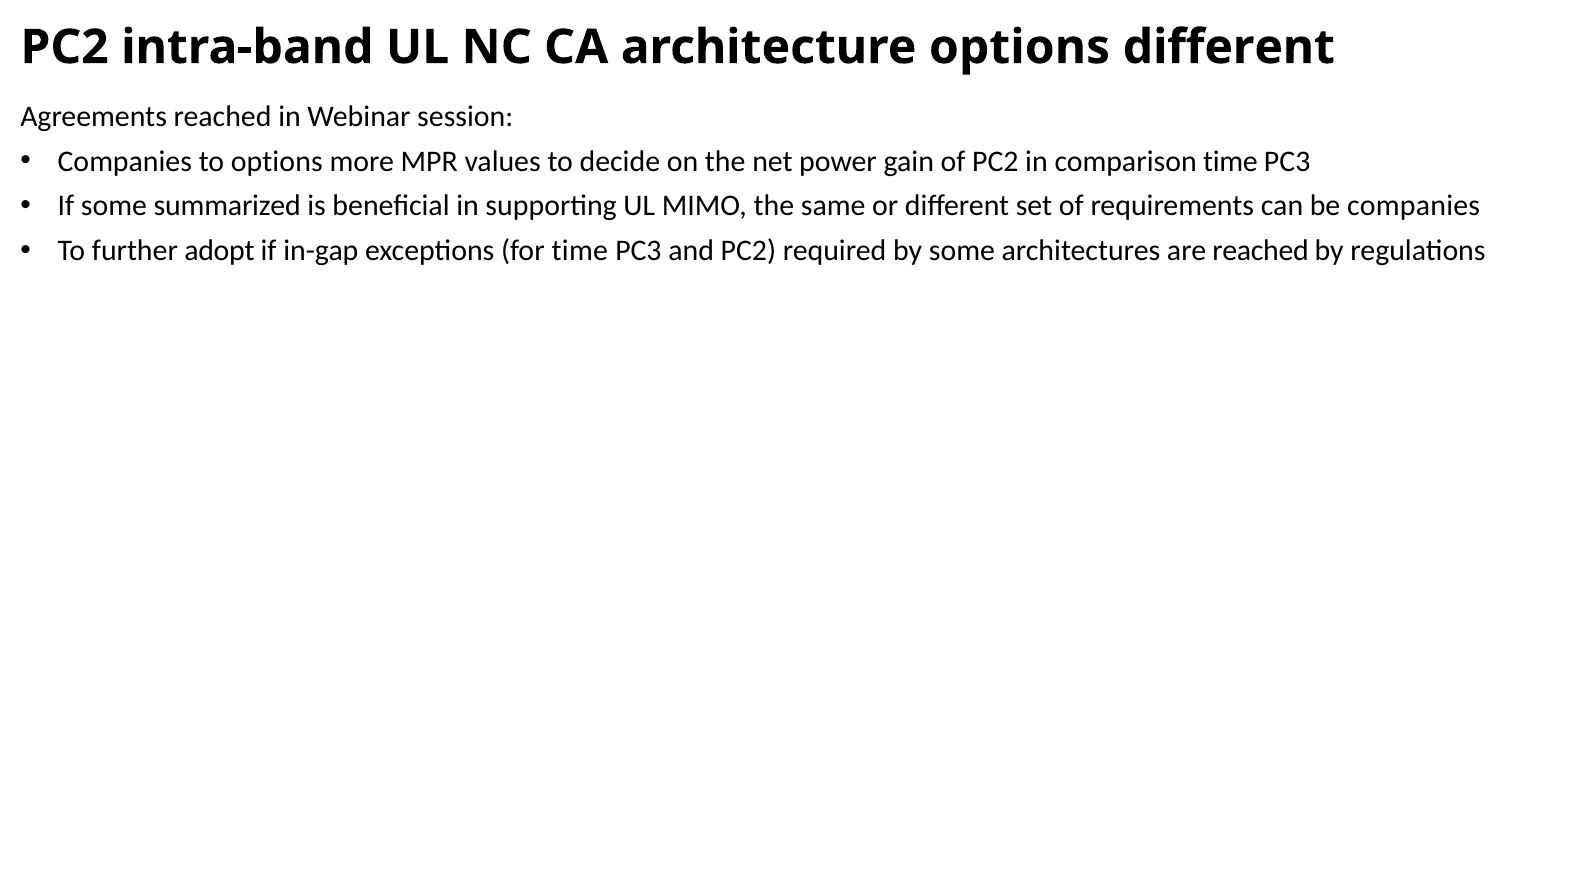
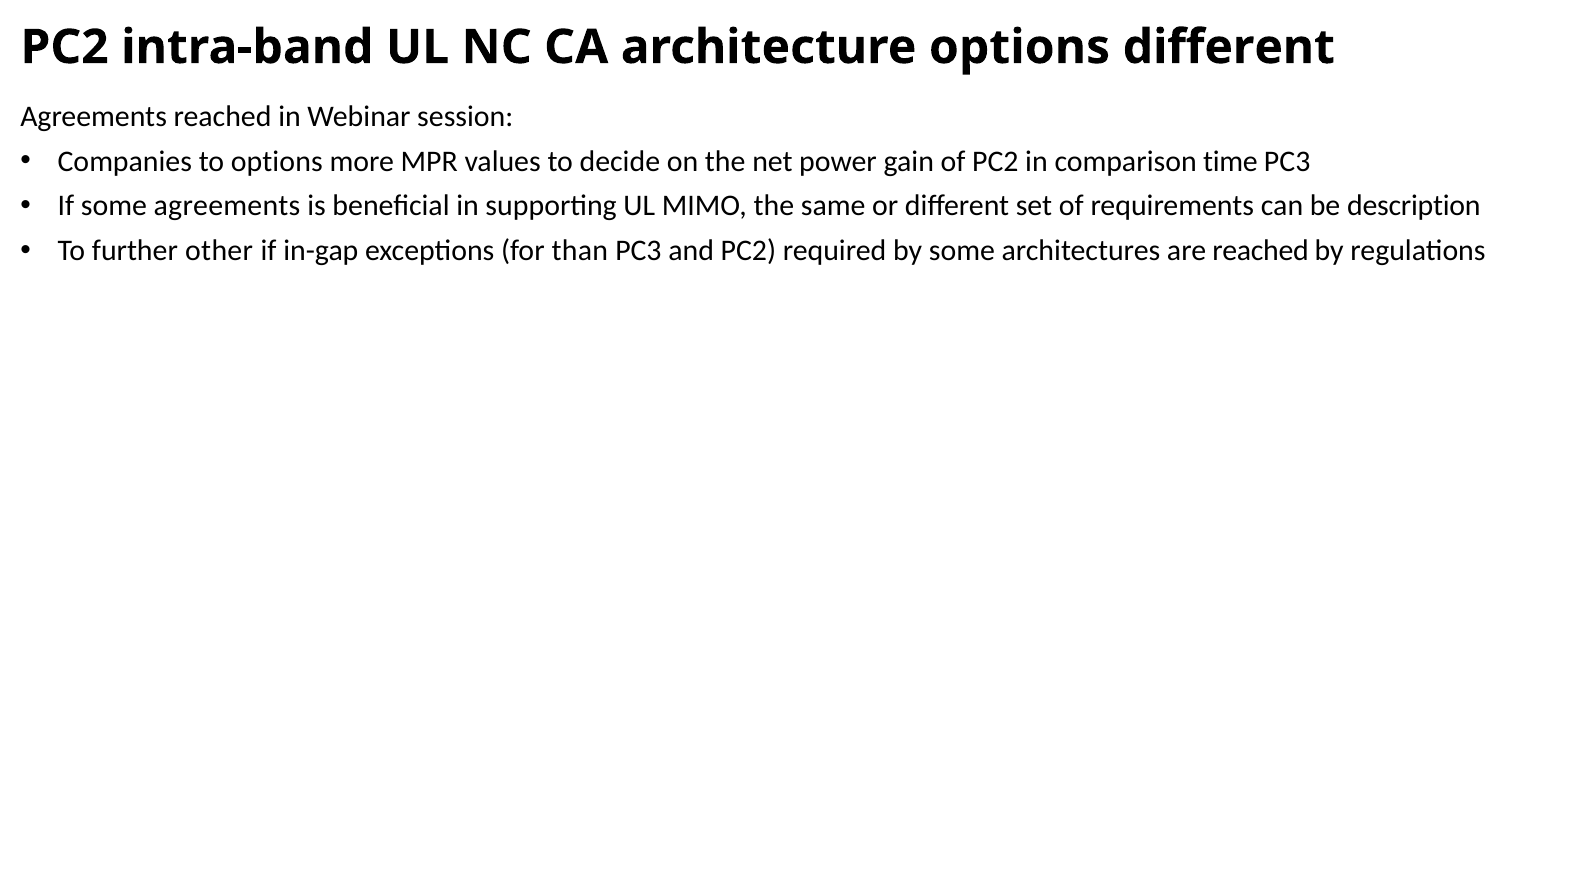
some summarized: summarized -> agreements
be companies: companies -> description
adopt: adopt -> other
for time: time -> than
